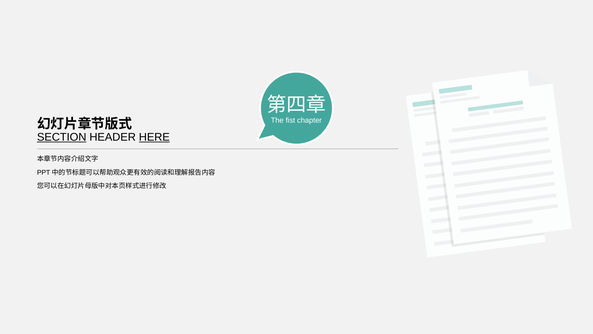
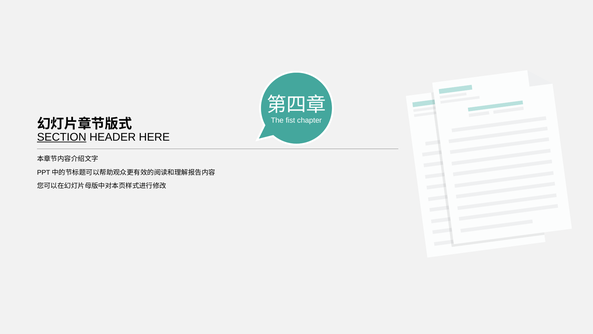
HERE underline: present -> none
